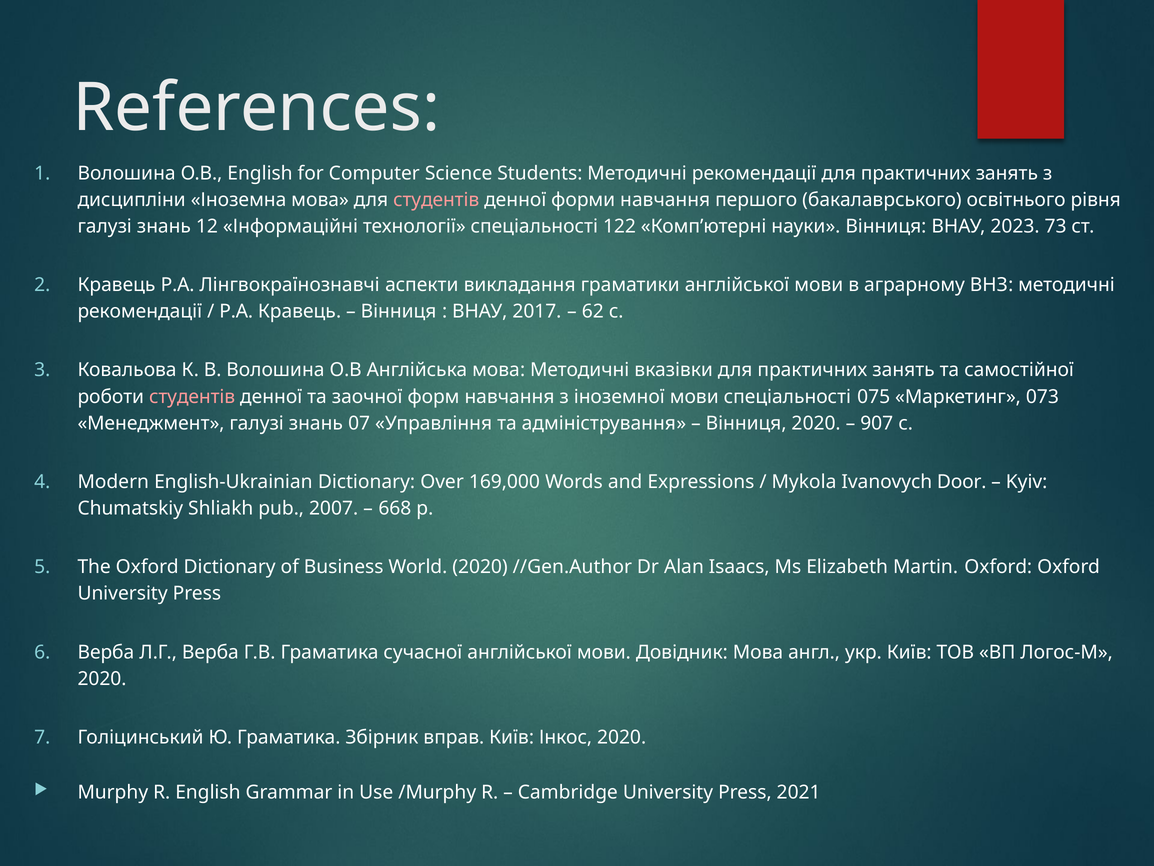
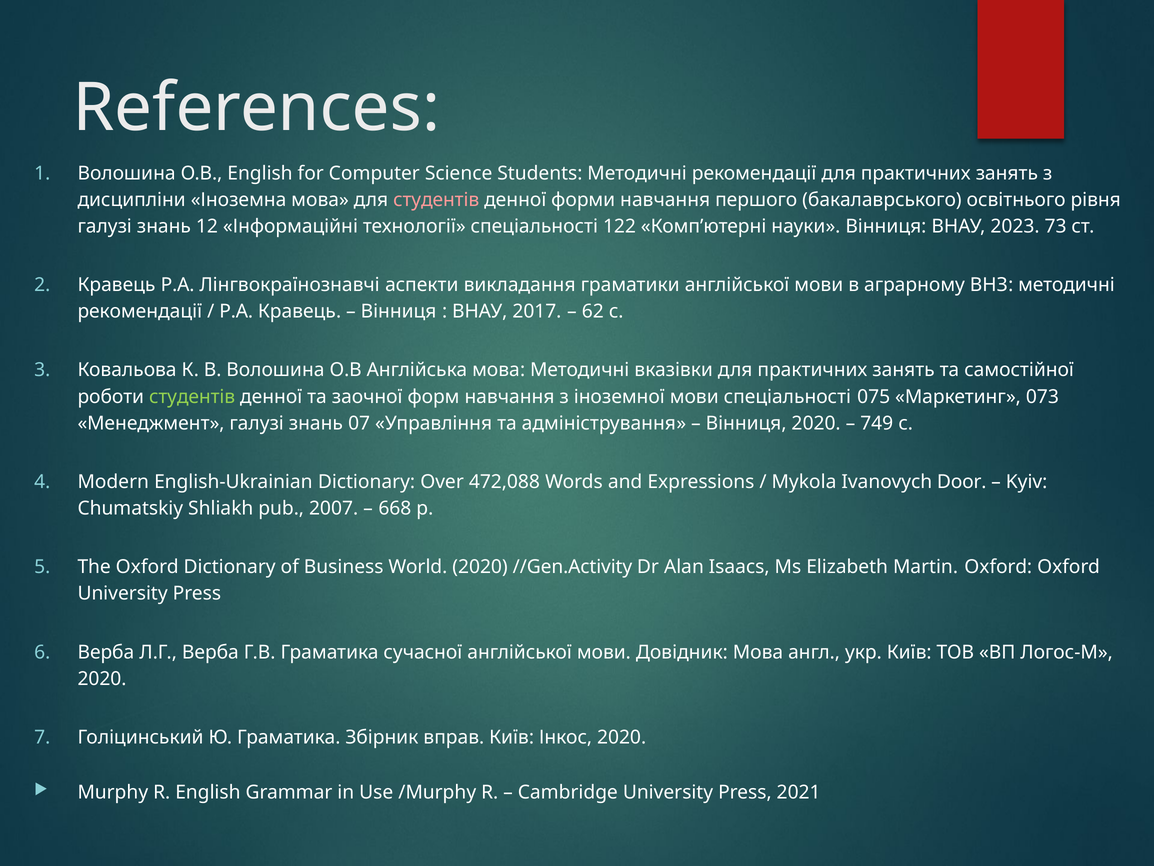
студентів at (192, 396) colour: pink -> light green
907: 907 -> 749
169,000: 169,000 -> 472,088
//Gen.Author: //Gen.Author -> //Gen.Activity
